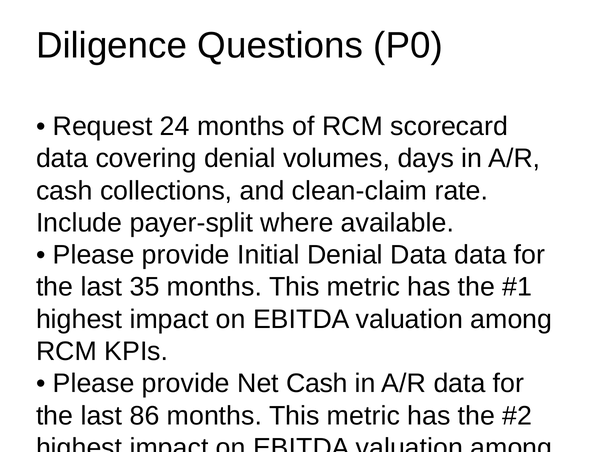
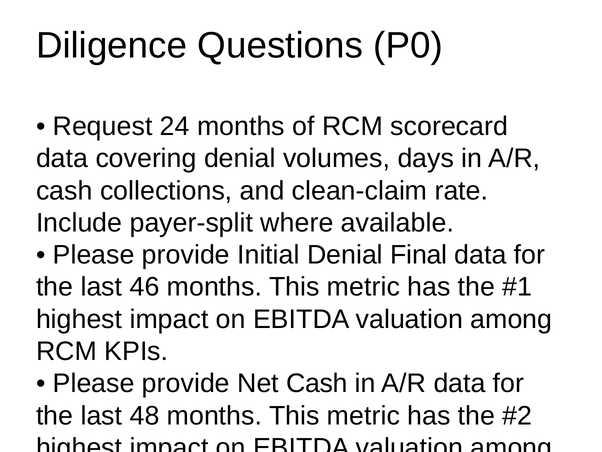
Denial Data: Data -> Final
35: 35 -> 46
86: 86 -> 48
